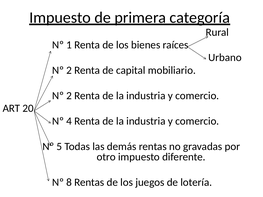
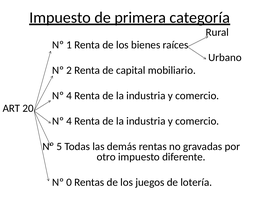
2 at (69, 96): 2 -> 4
8: 8 -> 0
